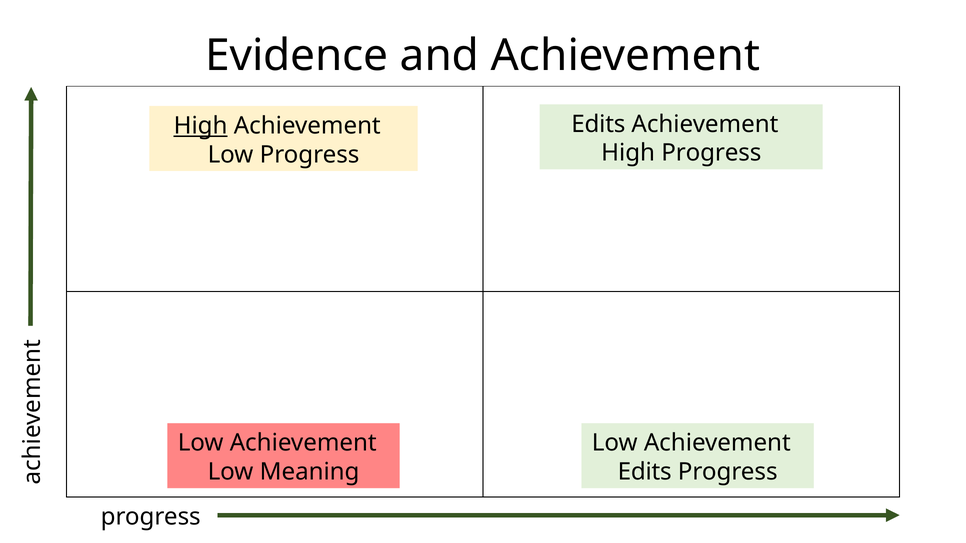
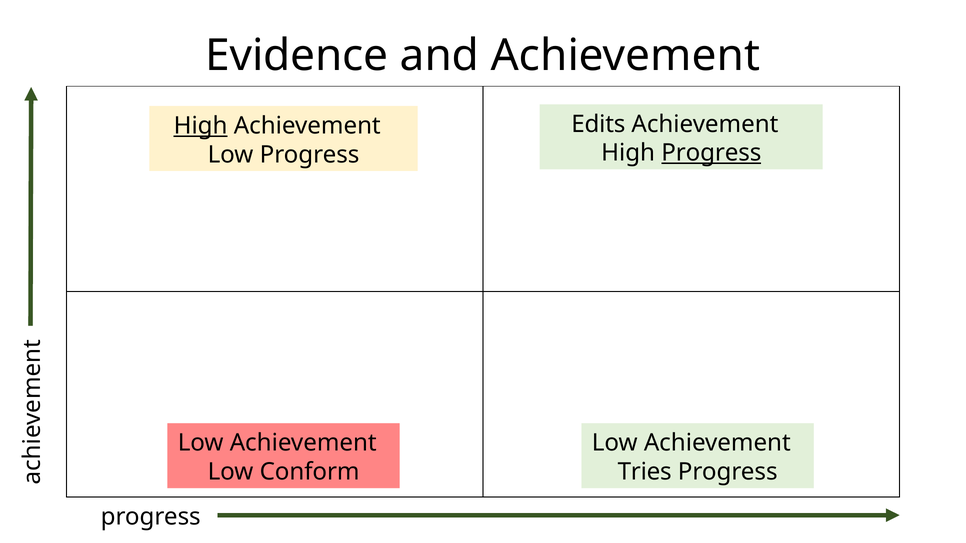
Progress at (711, 153) underline: none -> present
Meaning: Meaning -> Conform
Edits at (645, 472): Edits -> Tries
